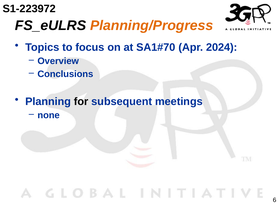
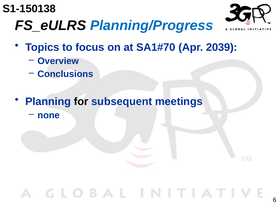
S1-223972: S1-223972 -> S1-150138
Planning/Progress colour: orange -> blue
2024: 2024 -> 2039
